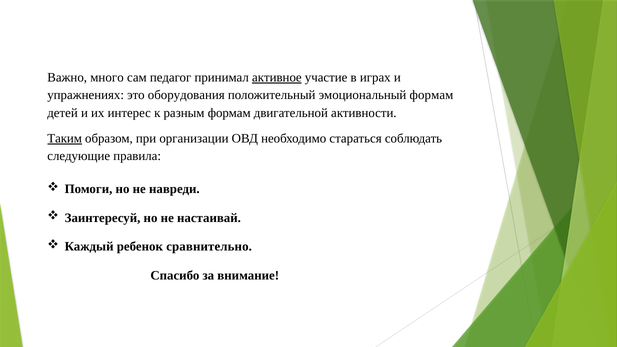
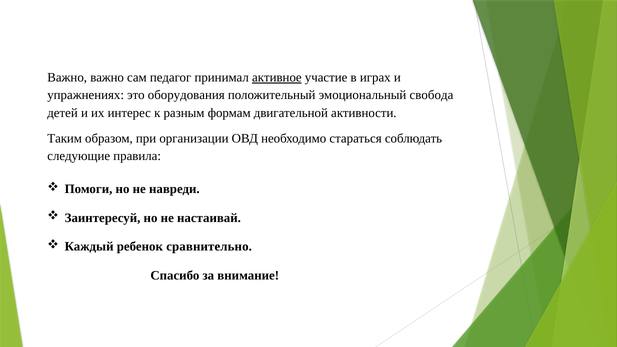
Важно много: много -> важно
эмоциональный формам: формам -> свобода
Таким underline: present -> none
